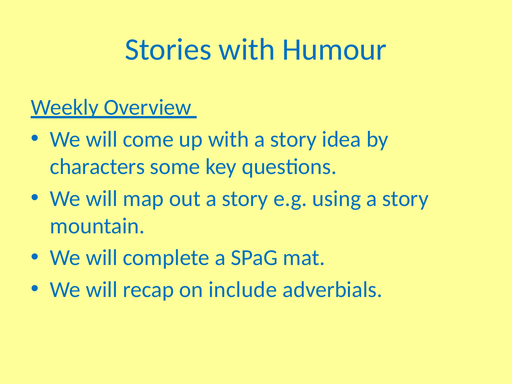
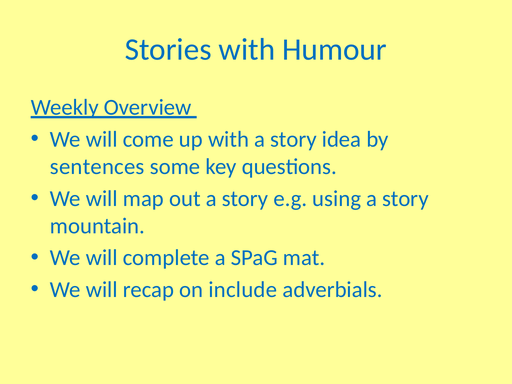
characters: characters -> sentences
